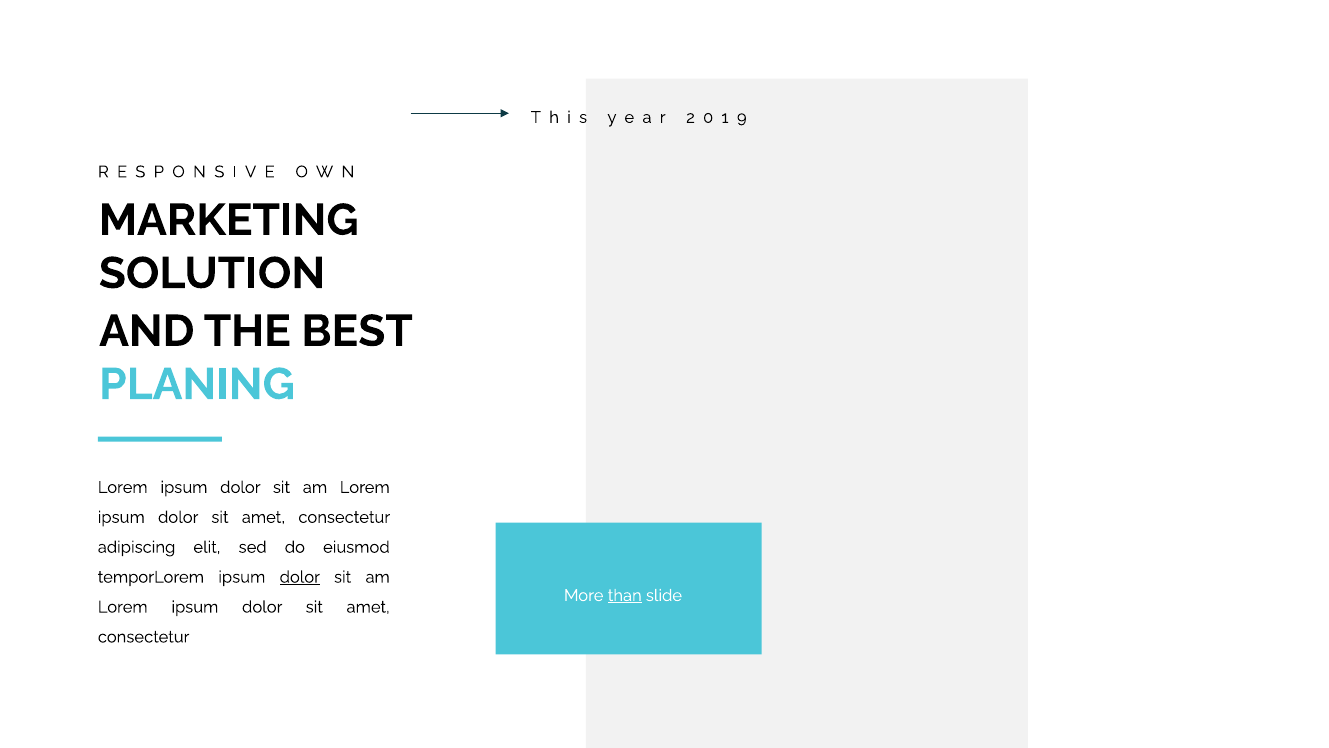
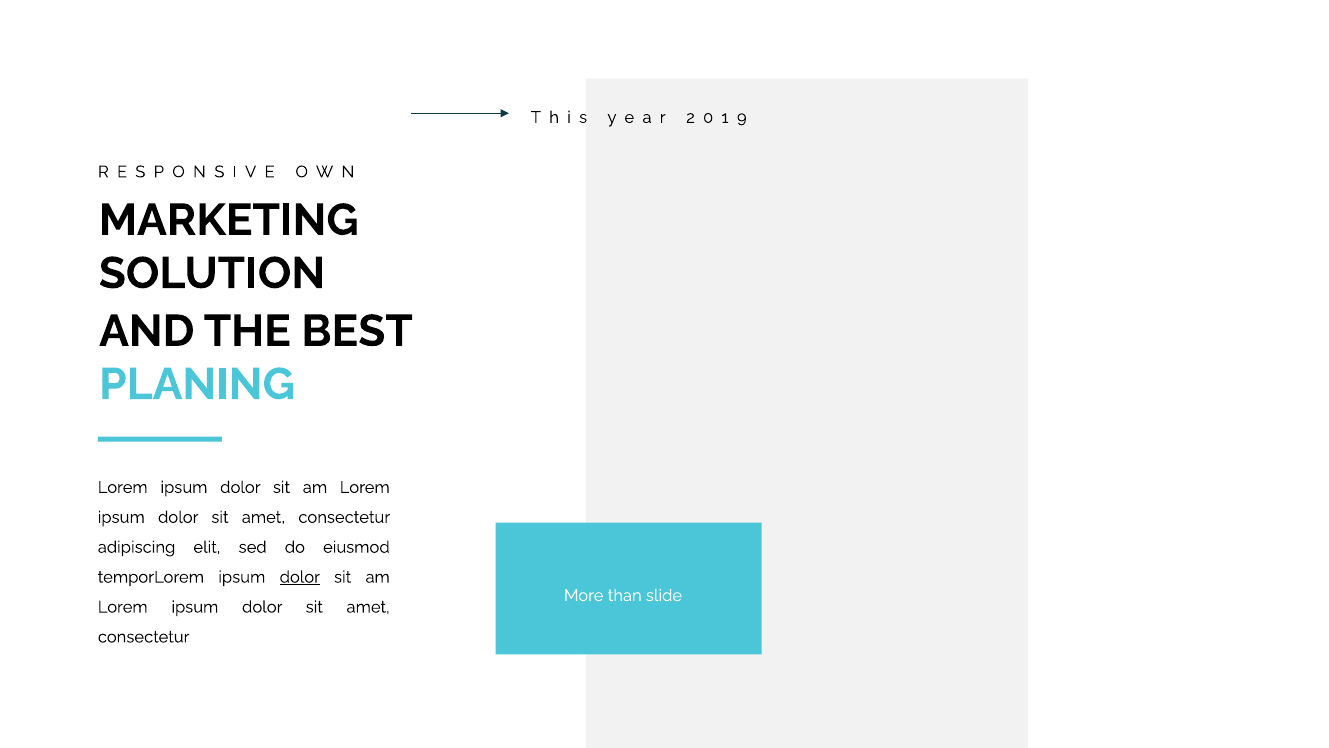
than underline: present -> none
